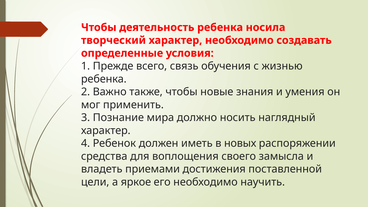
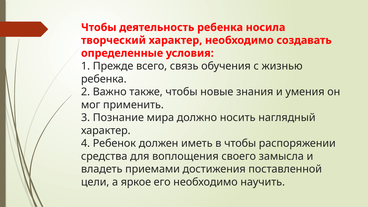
в новых: новых -> чтобы
